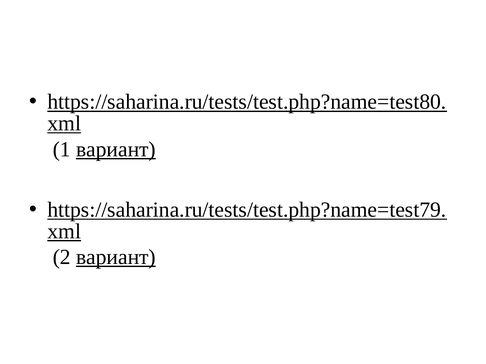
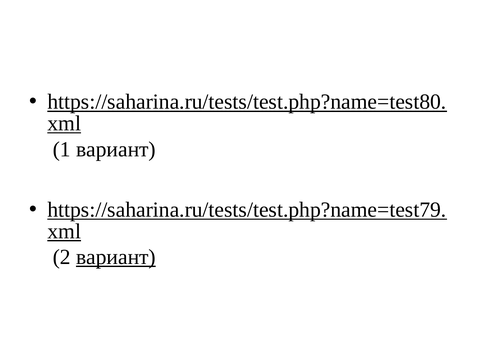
вариант at (116, 149) underline: present -> none
